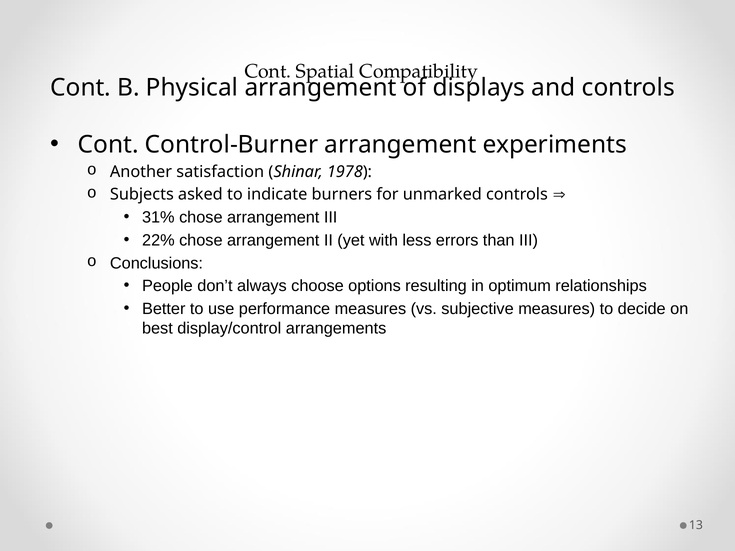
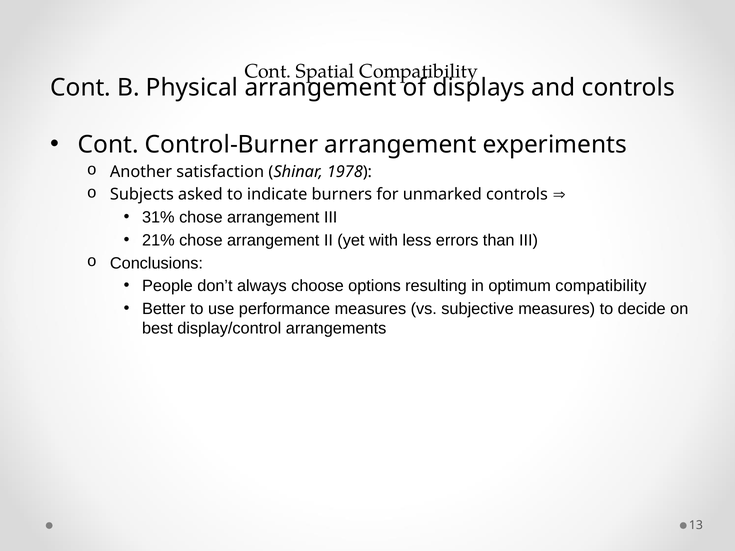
22%: 22% -> 21%
optimum relationships: relationships -> compatibility
